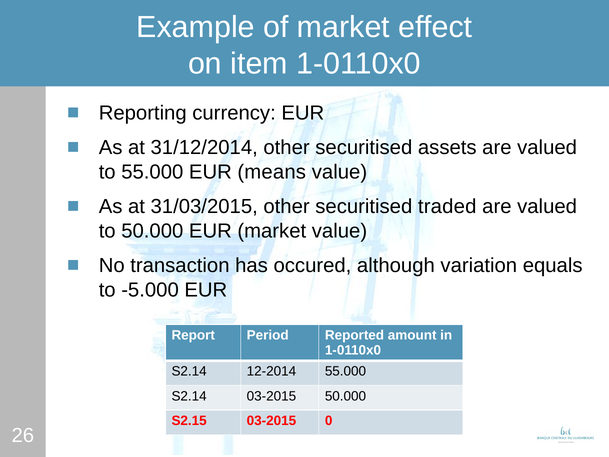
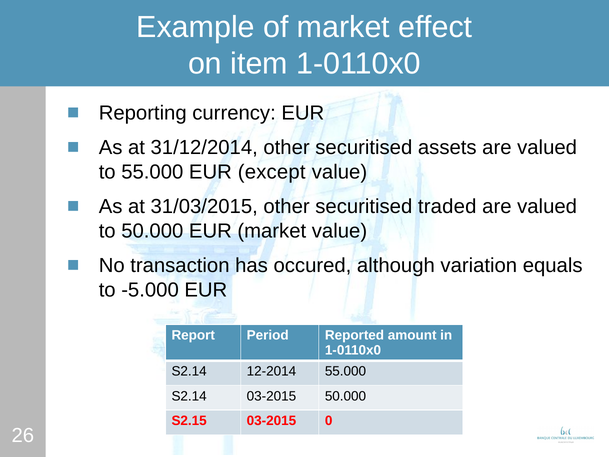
means: means -> except
